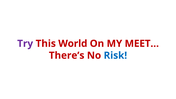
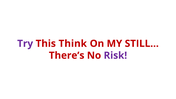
World: World -> Think
MEET…: MEET… -> STILL…
Risk colour: blue -> purple
